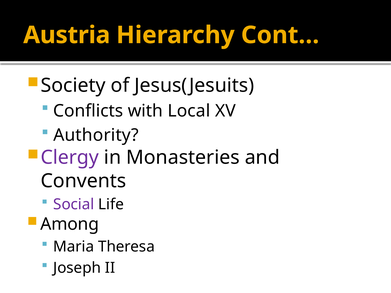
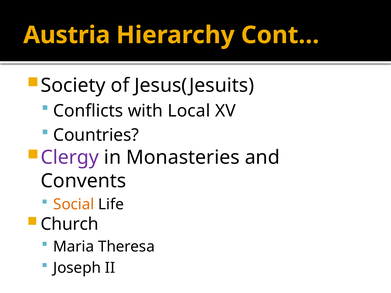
Authority: Authority -> Countries
Social colour: purple -> orange
Among: Among -> Church
